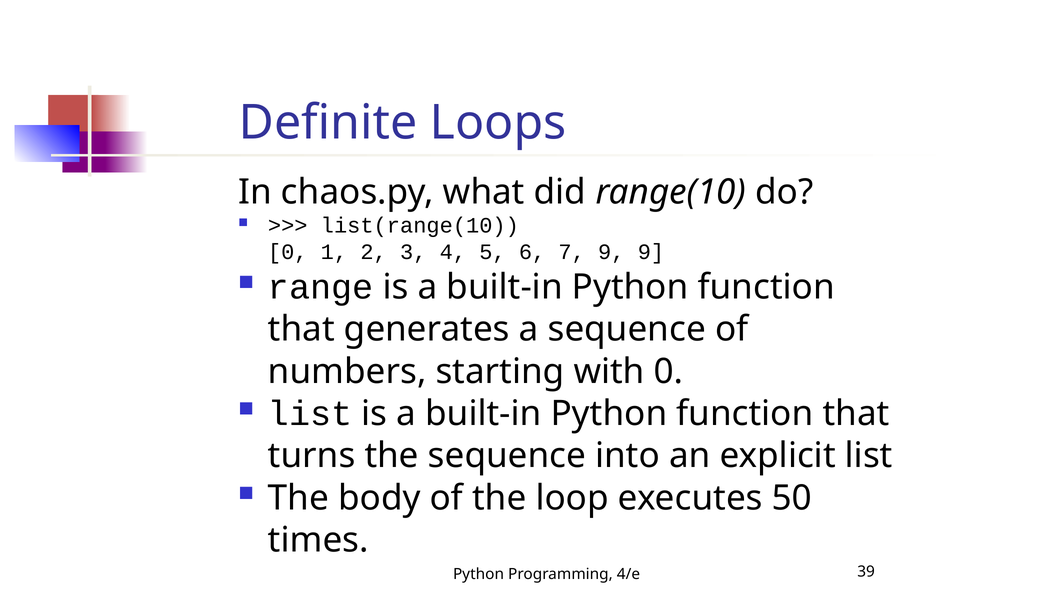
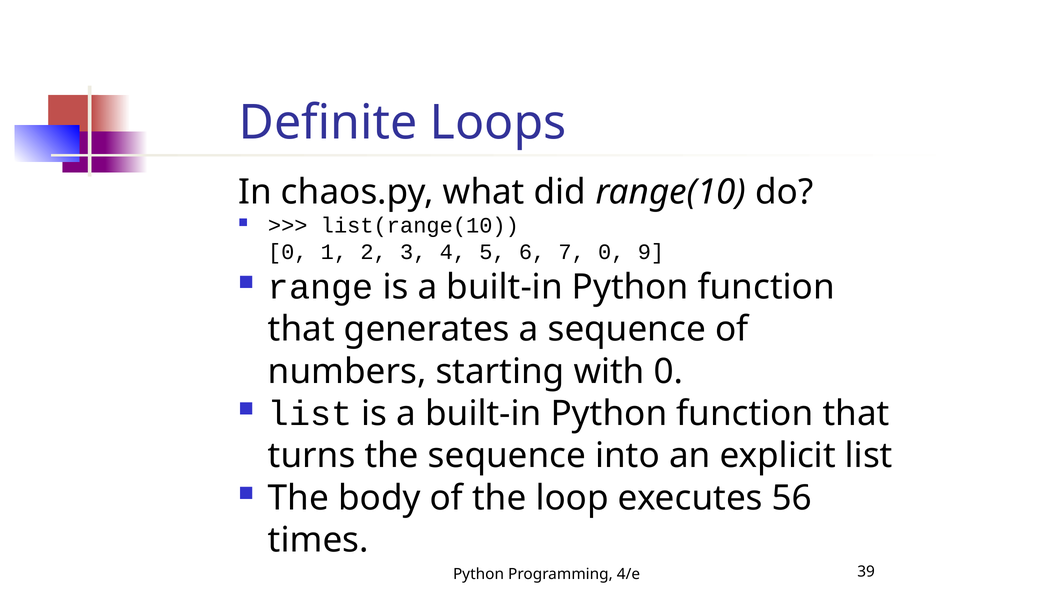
7 9: 9 -> 0
50: 50 -> 56
